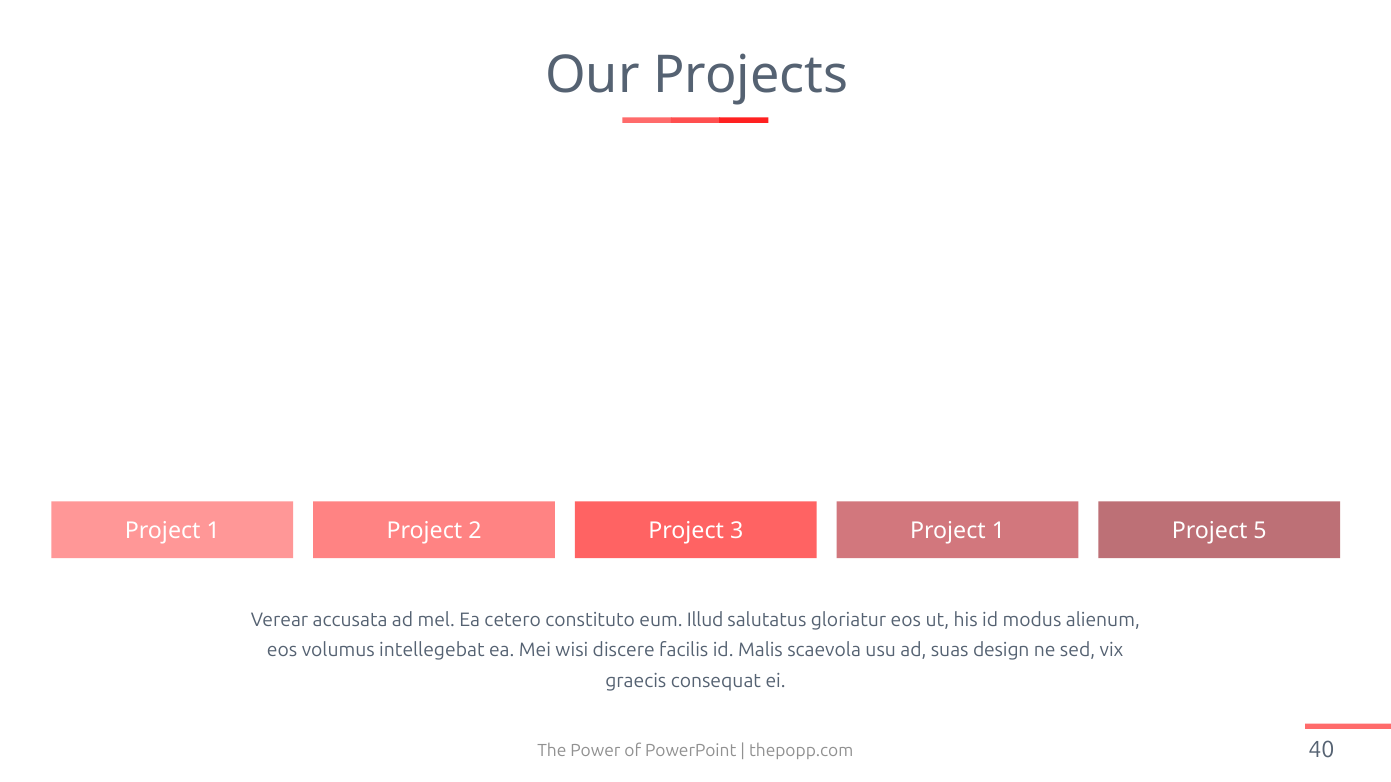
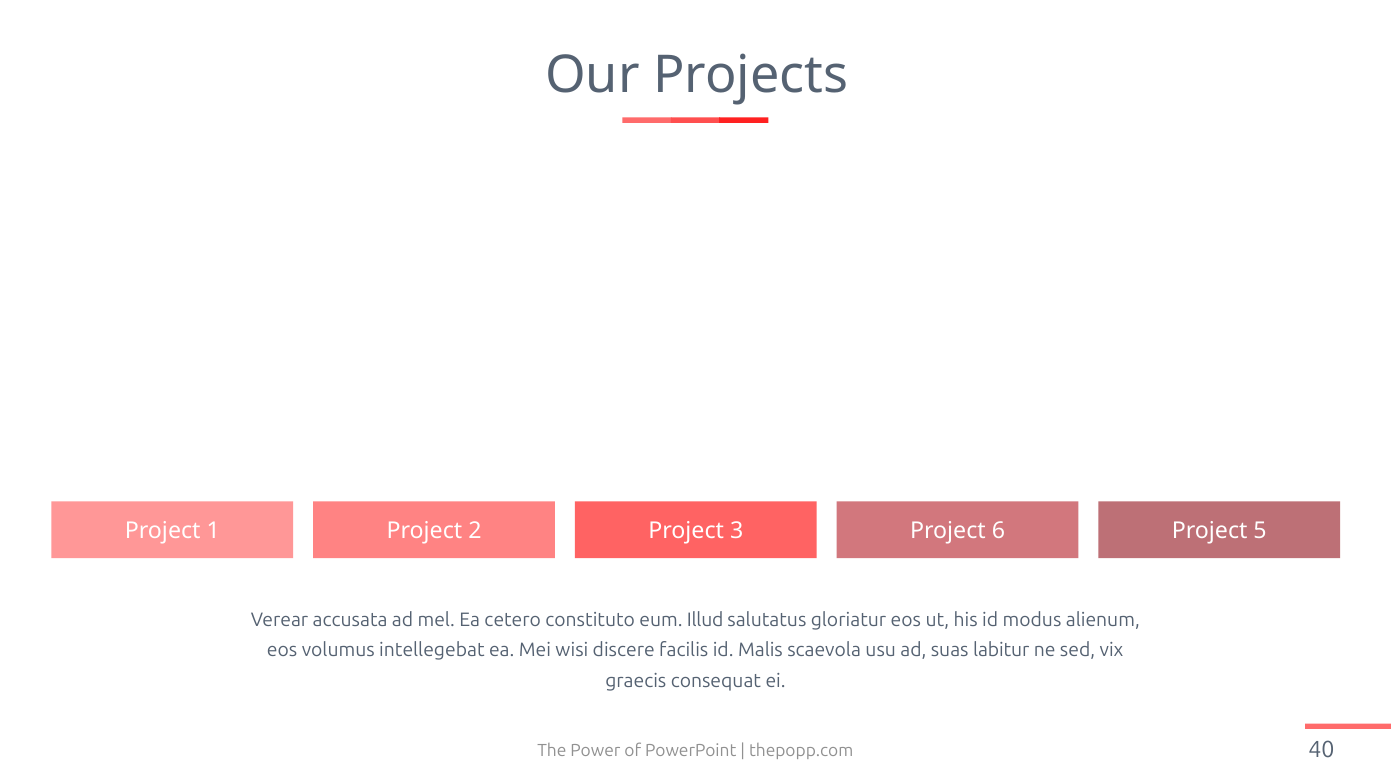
3 Project 1: 1 -> 6
design: design -> labitur
